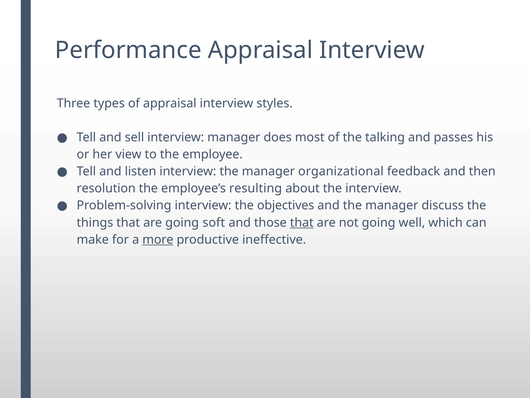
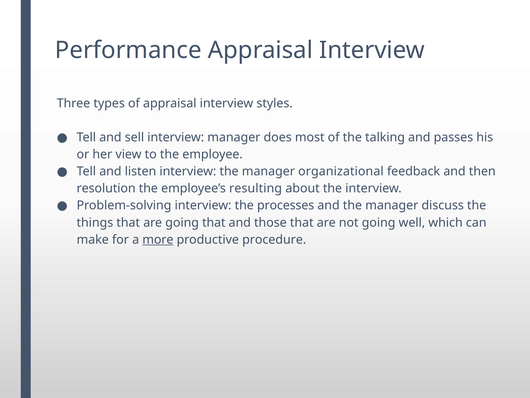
objectives: objectives -> processes
going soft: soft -> that
that at (302, 222) underline: present -> none
ineffective: ineffective -> procedure
